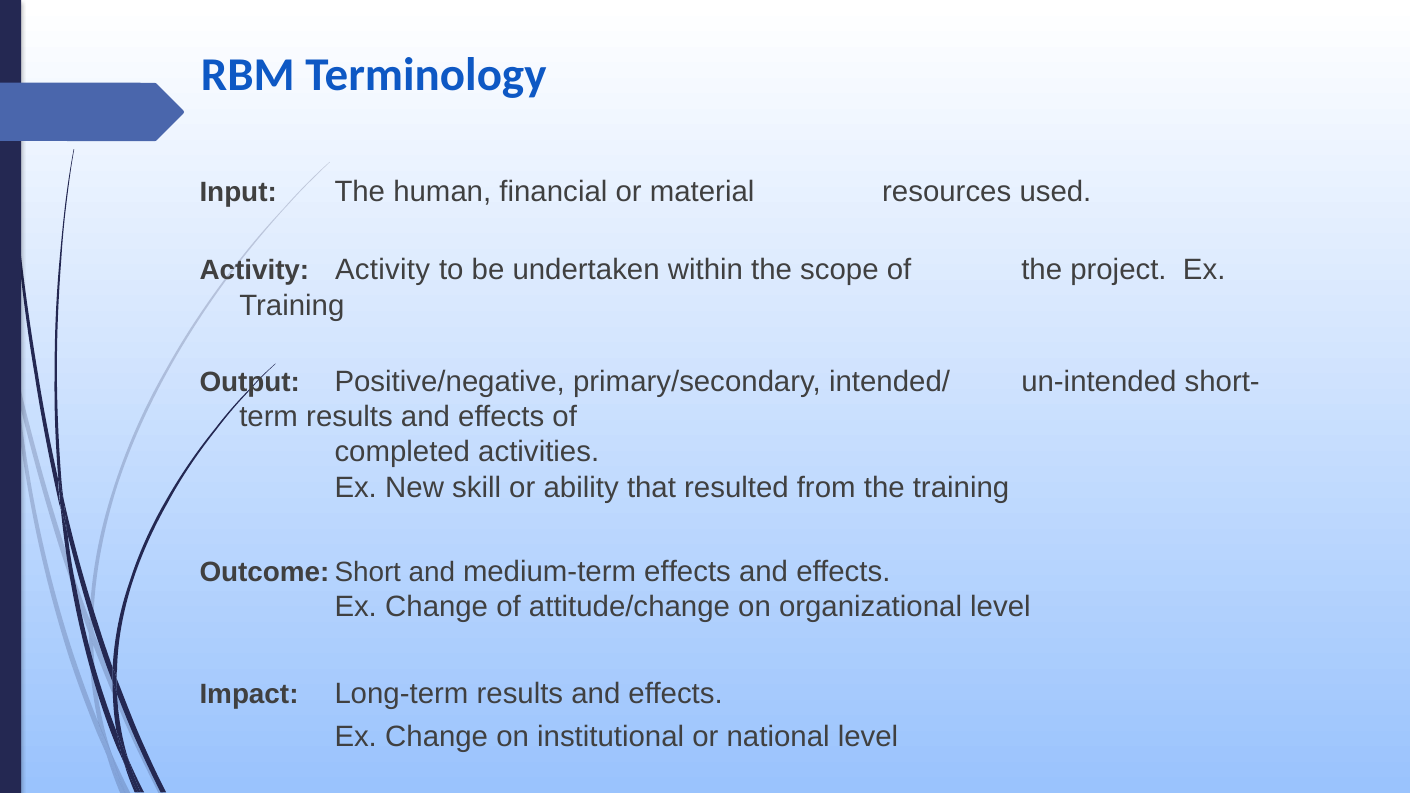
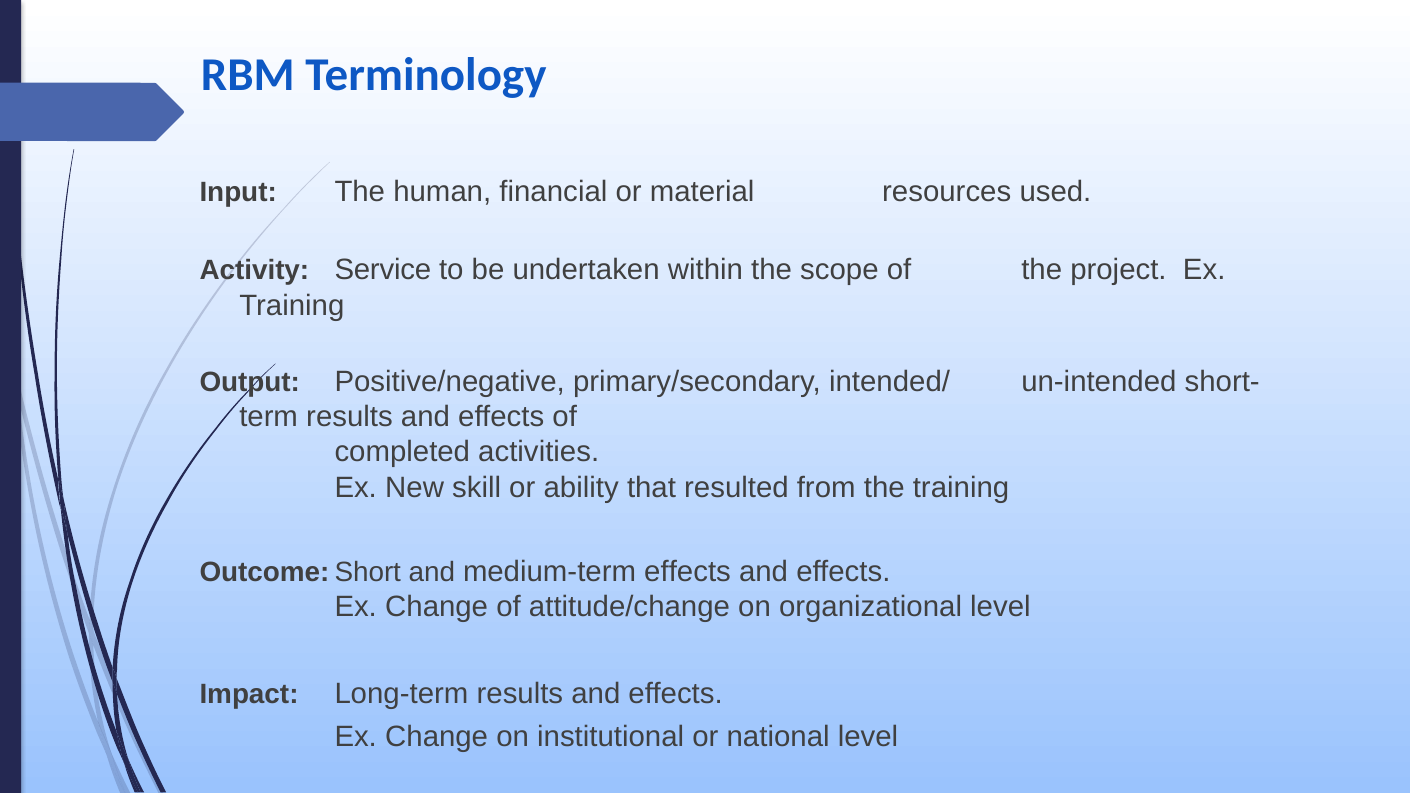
Activity Activity: Activity -> Service
